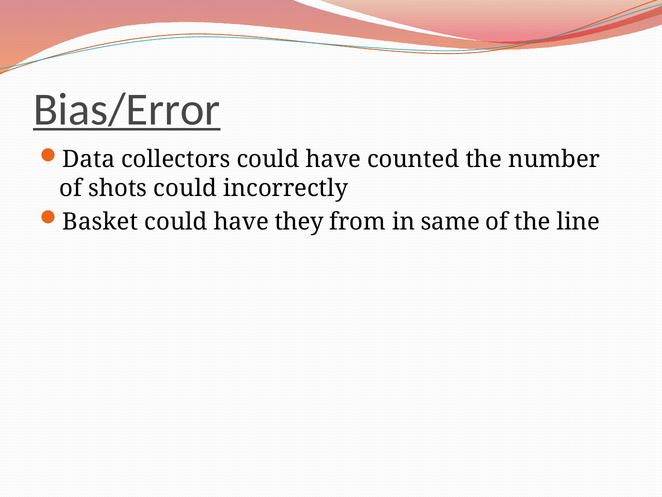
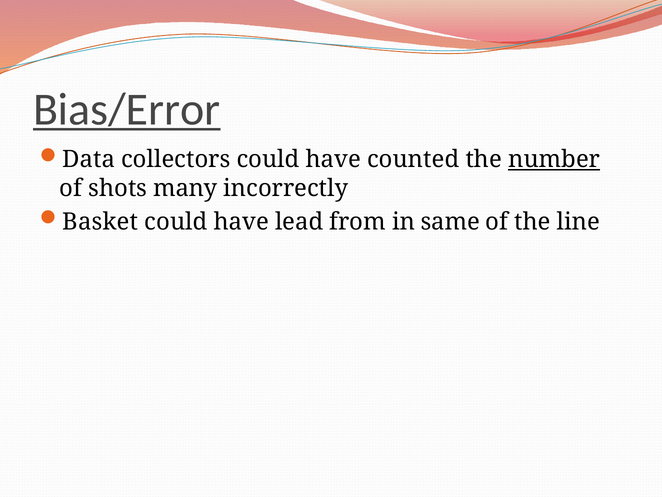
number underline: none -> present
shots could: could -> many
they: they -> lead
